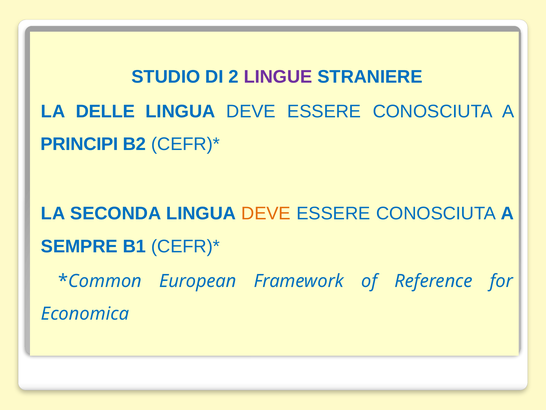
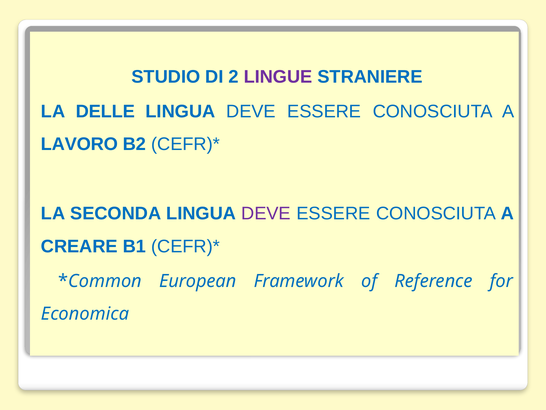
PRINCIPI: PRINCIPI -> LAVORO
DEVE at (266, 213) colour: orange -> purple
SEMPRE: SEMPRE -> CREARE
